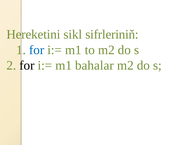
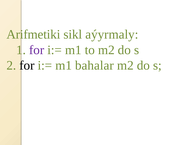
Hereketini: Hereketini -> Arifmetiki
sifrleriniň: sifrleriniň -> aýyrmaly
for at (37, 50) colour: blue -> purple
